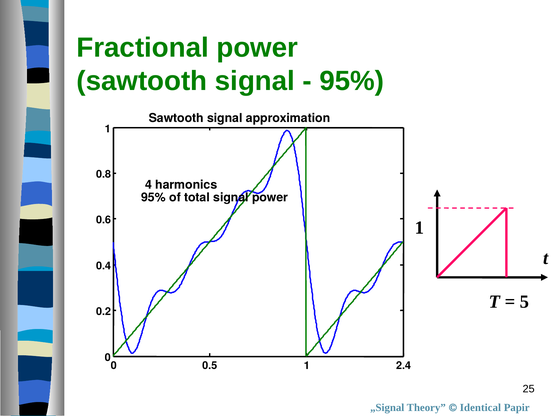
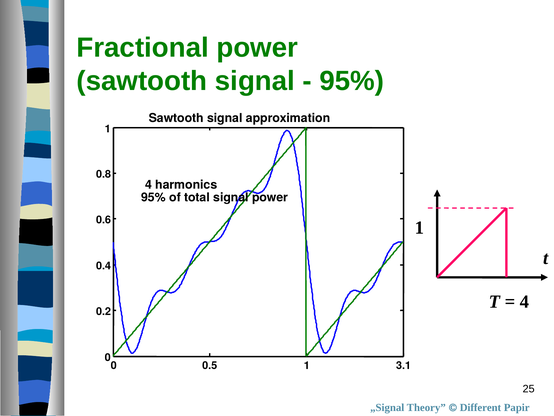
5 at (524, 301): 5 -> 4
2.4: 2.4 -> 3.1
Identical: Identical -> Different
